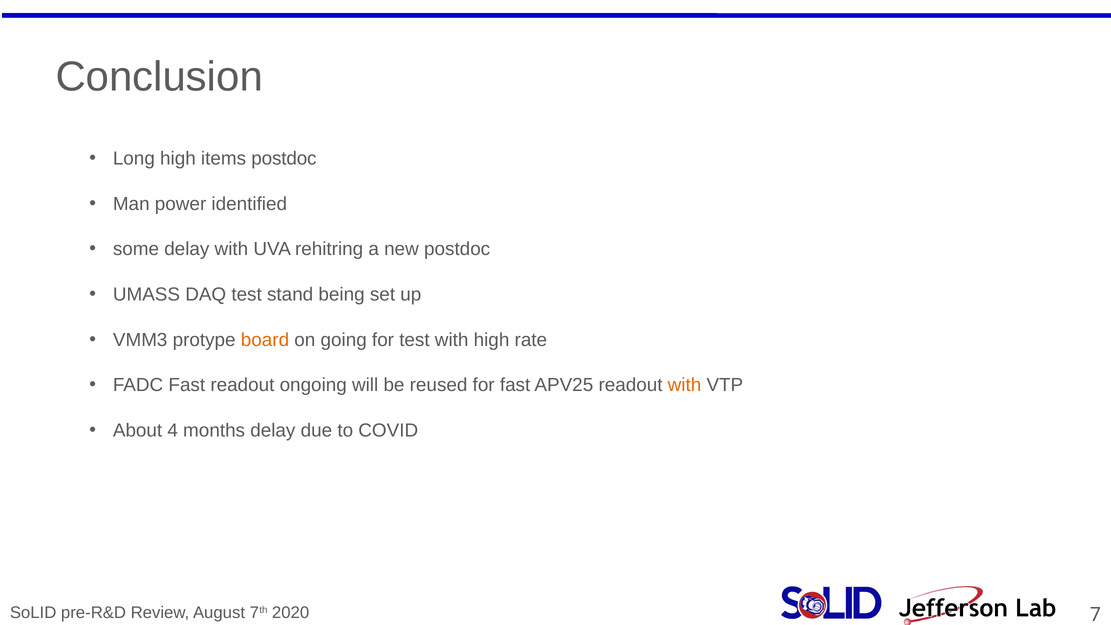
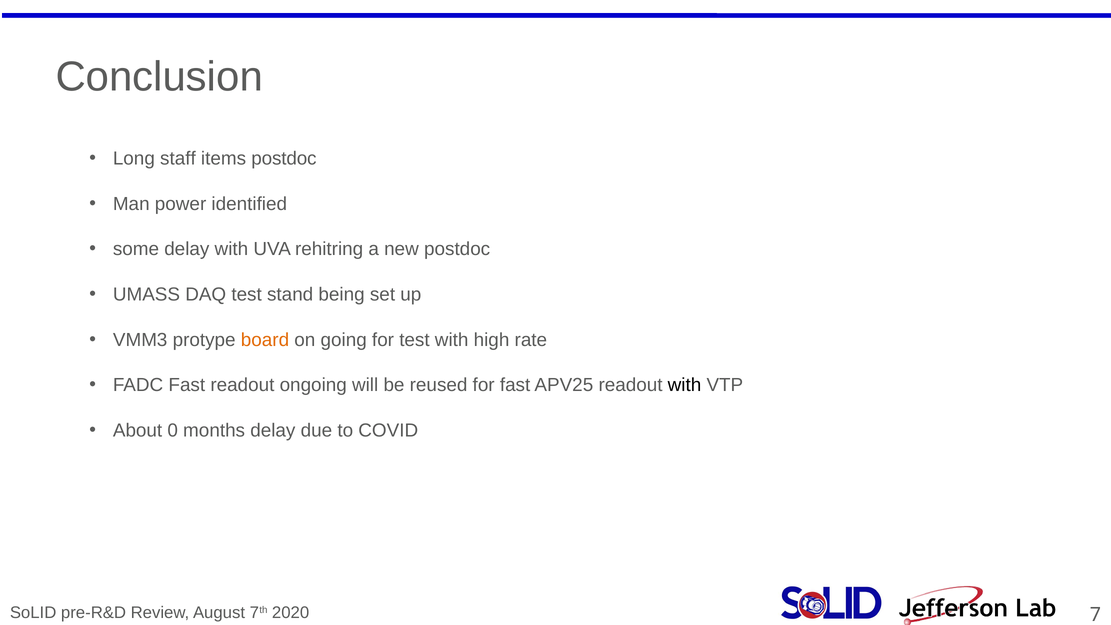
Long high: high -> staff
with at (685, 385) colour: orange -> black
4: 4 -> 0
